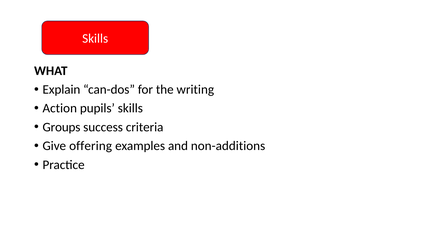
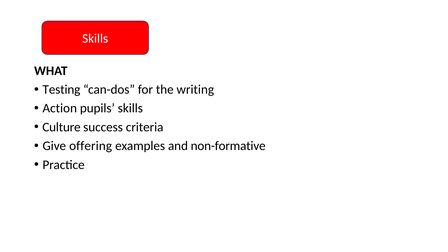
Explain: Explain -> Testing
Groups: Groups -> Culture
non-additions: non-additions -> non-formative
